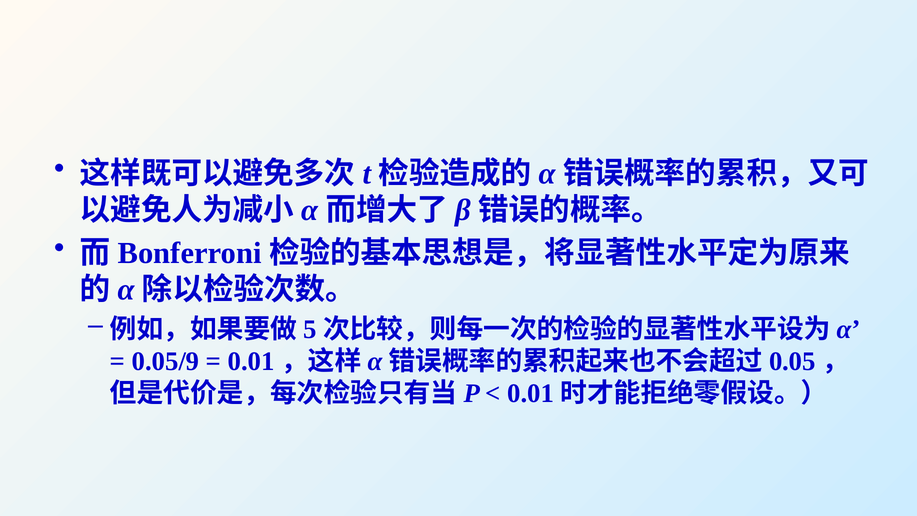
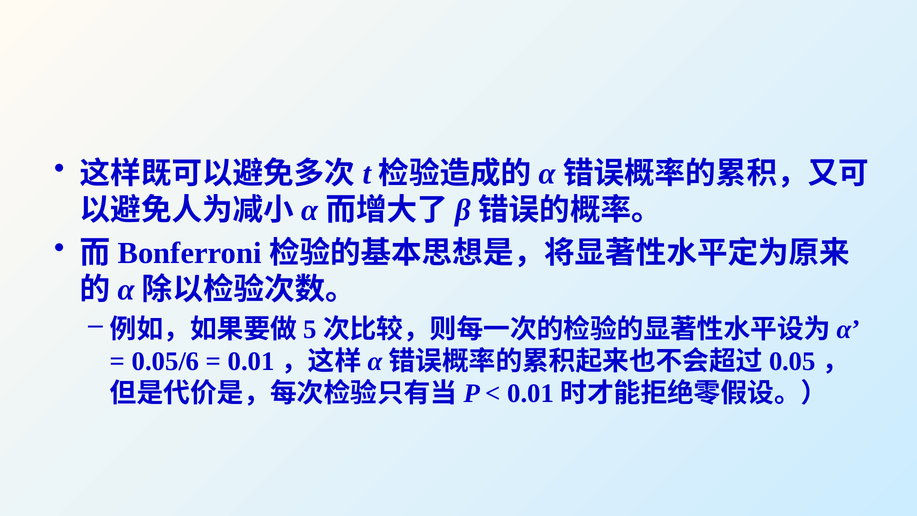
0.05/9: 0.05/9 -> 0.05/6
